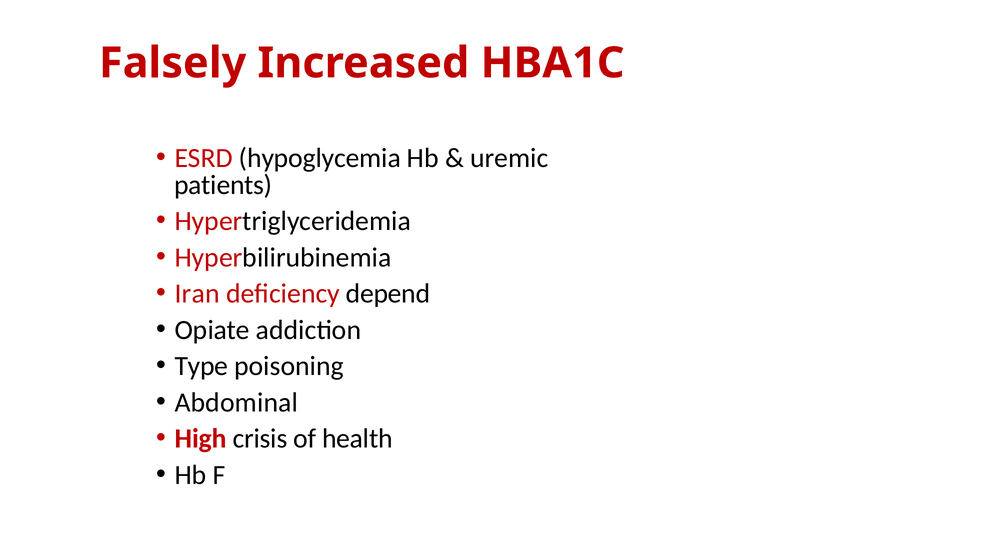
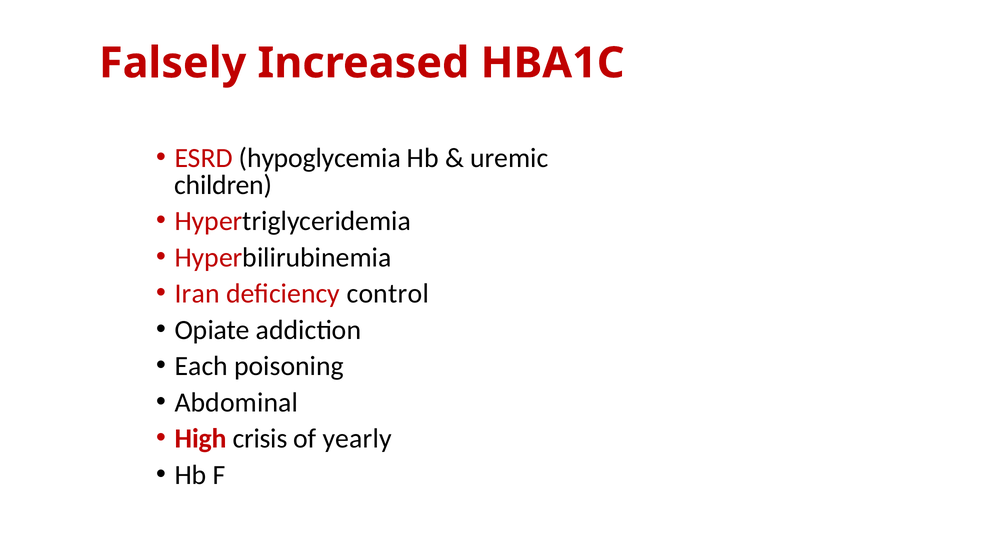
patients: patients -> children
depend: depend -> control
Type: Type -> Each
health: health -> yearly
